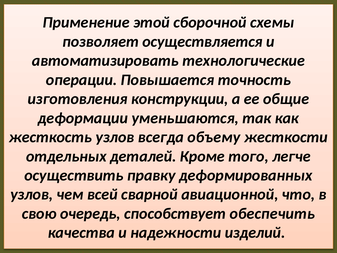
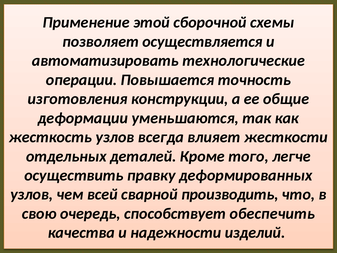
объему: объему -> влияет
авиационной: авиационной -> производить
